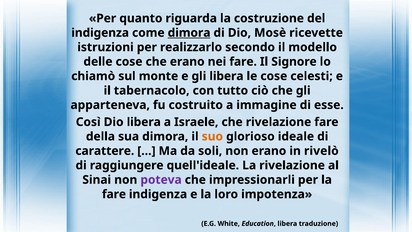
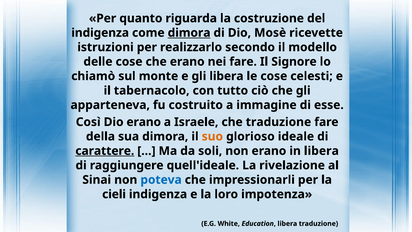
Dio libera: libera -> erano
che rivelazione: rivelazione -> traduzione
carattere underline: none -> present
in rivelò: rivelò -> libera
poteva colour: purple -> blue
fare at (114, 194): fare -> cieli
